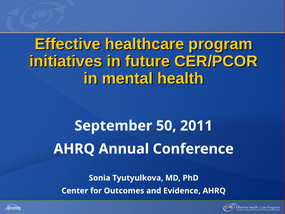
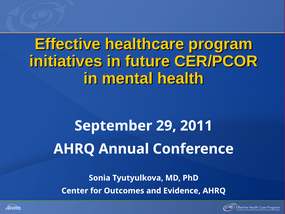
50: 50 -> 29
